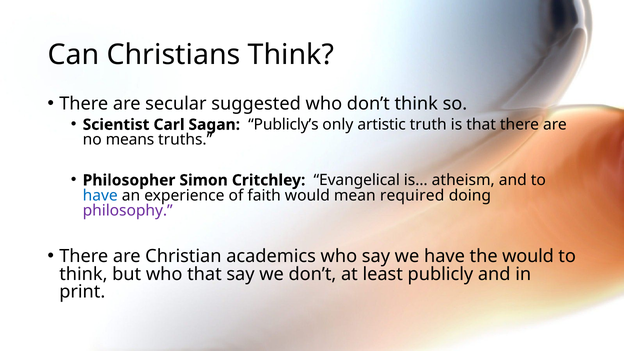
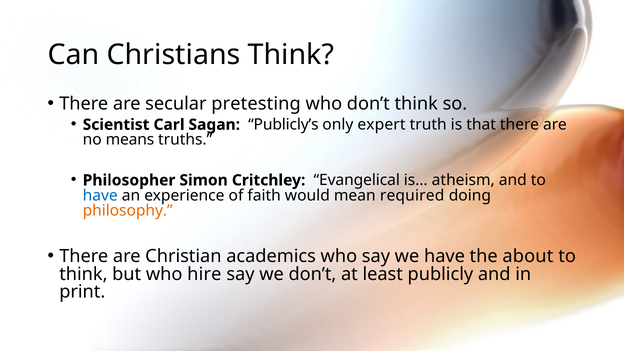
suggested: suggested -> pretesting
artistic: artistic -> expert
philosophy colour: purple -> orange
the would: would -> about
who that: that -> hire
